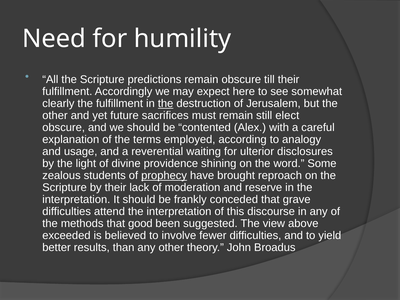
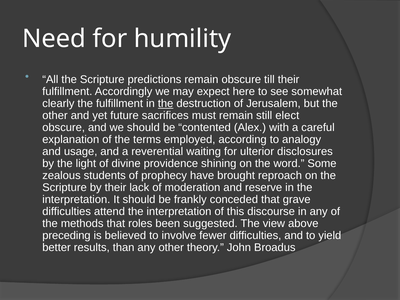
prophecy underline: present -> none
good: good -> roles
exceeded: exceeded -> preceding
